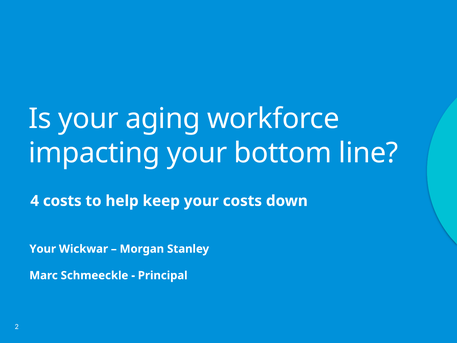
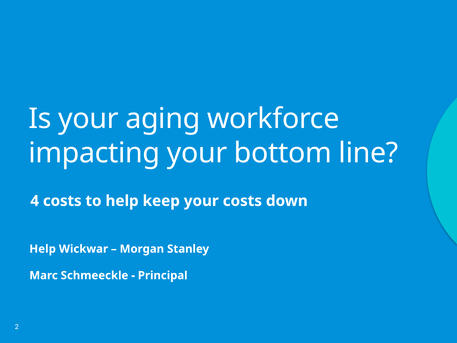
Your at (43, 249): Your -> Help
